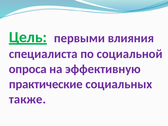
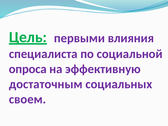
практические: практические -> достаточным
также: также -> своем
